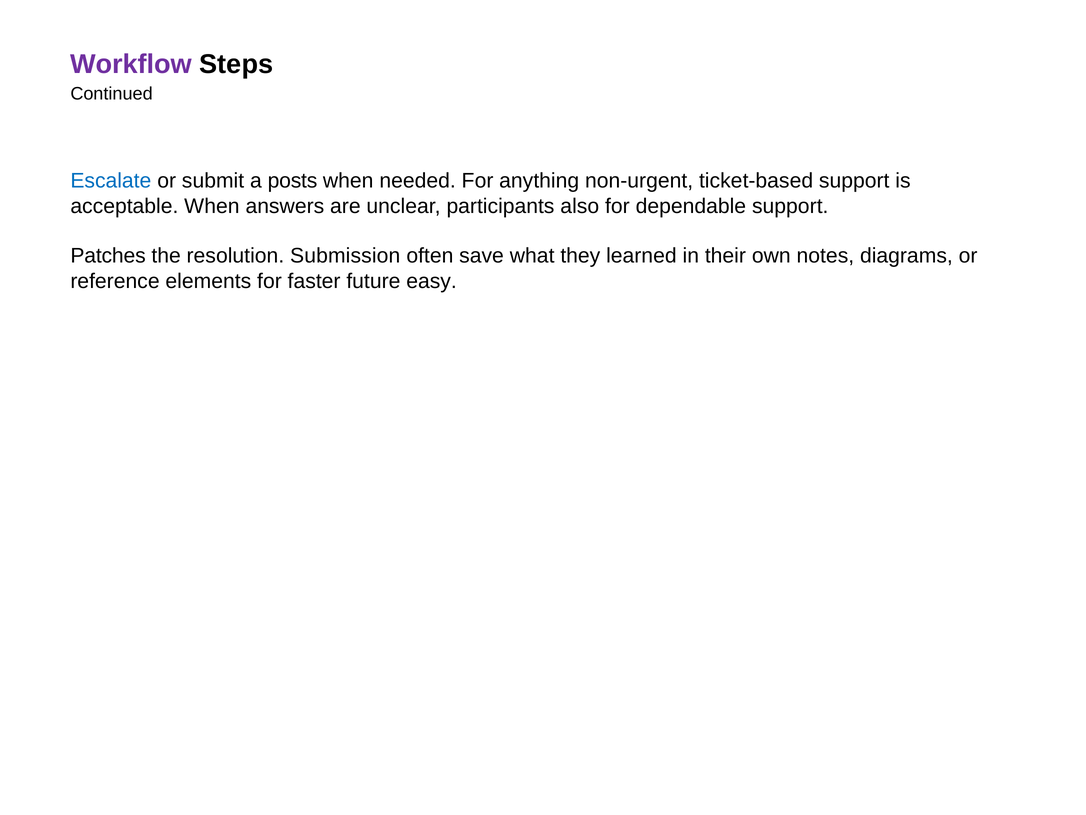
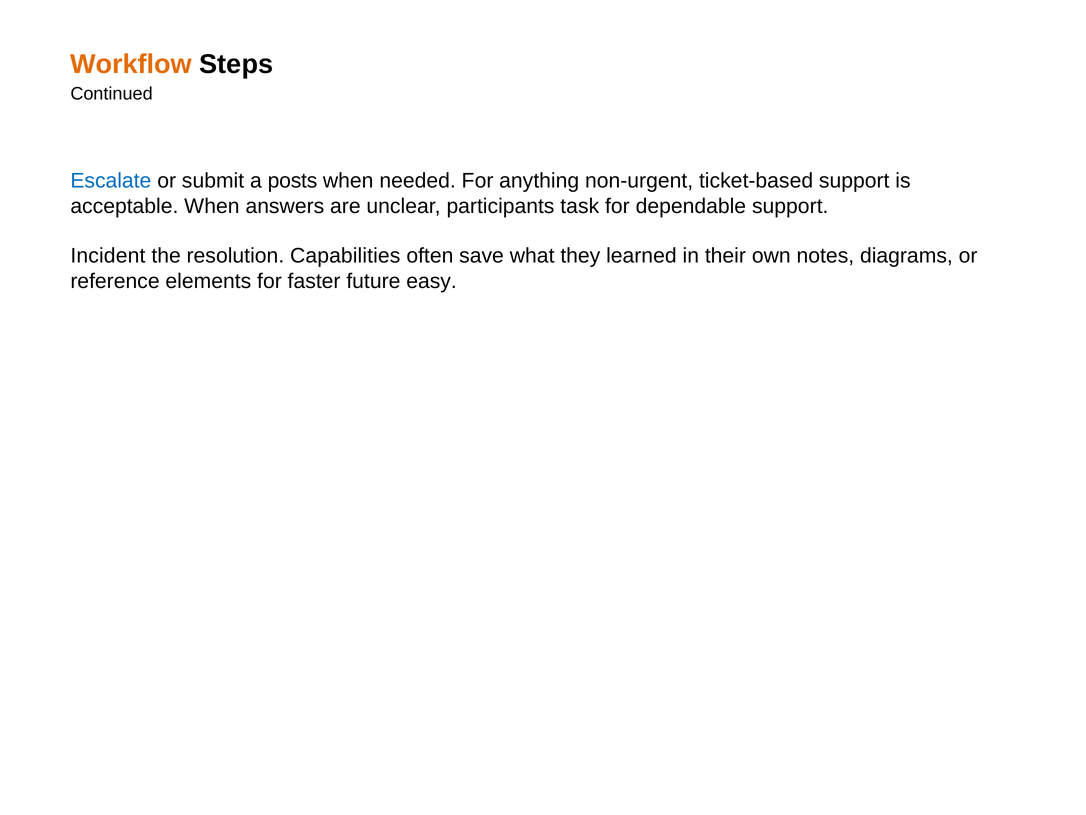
Workflow colour: purple -> orange
also: also -> task
Patches: Patches -> Incident
Submission: Submission -> Capabilities
